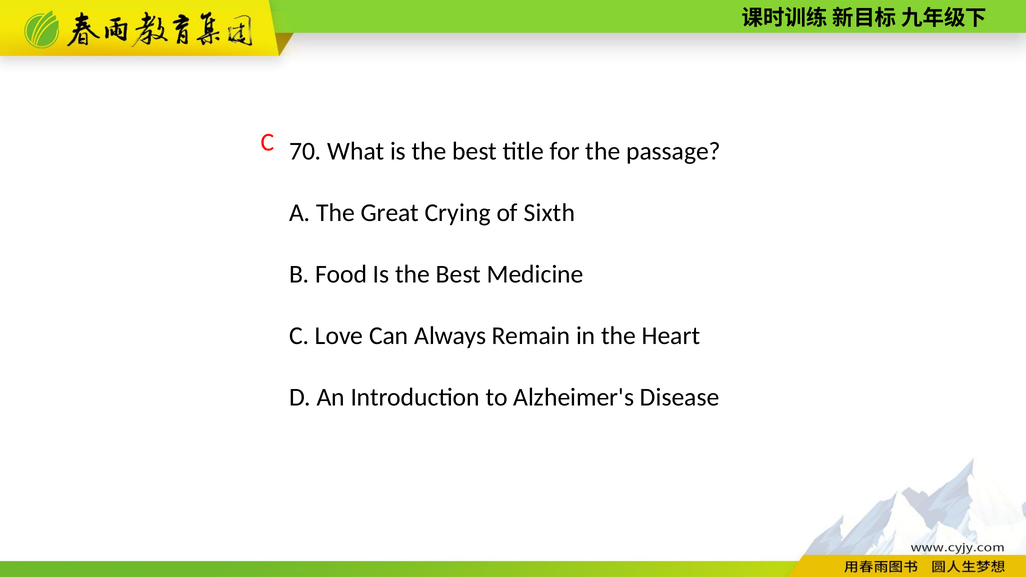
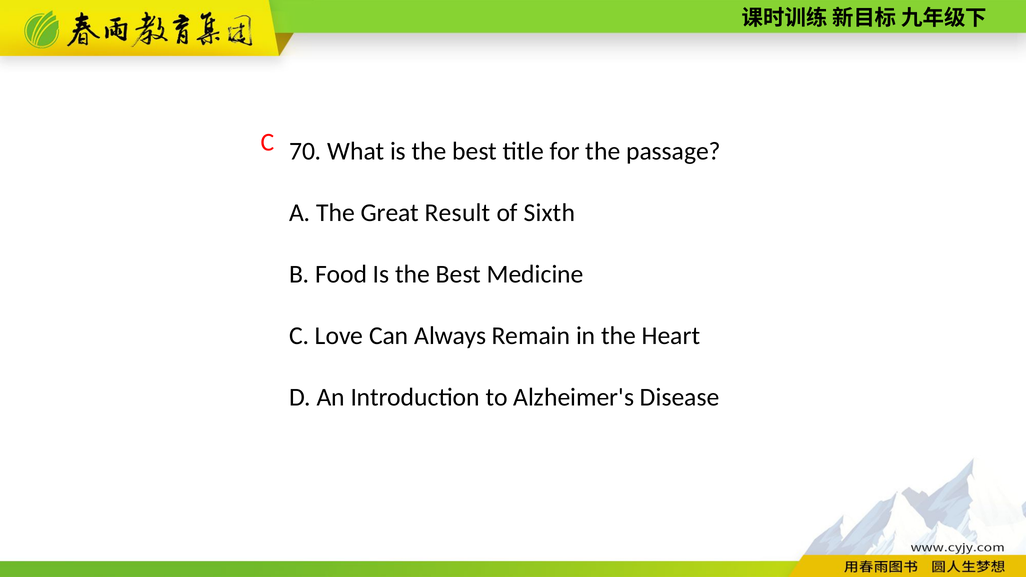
Crying: Crying -> Result
